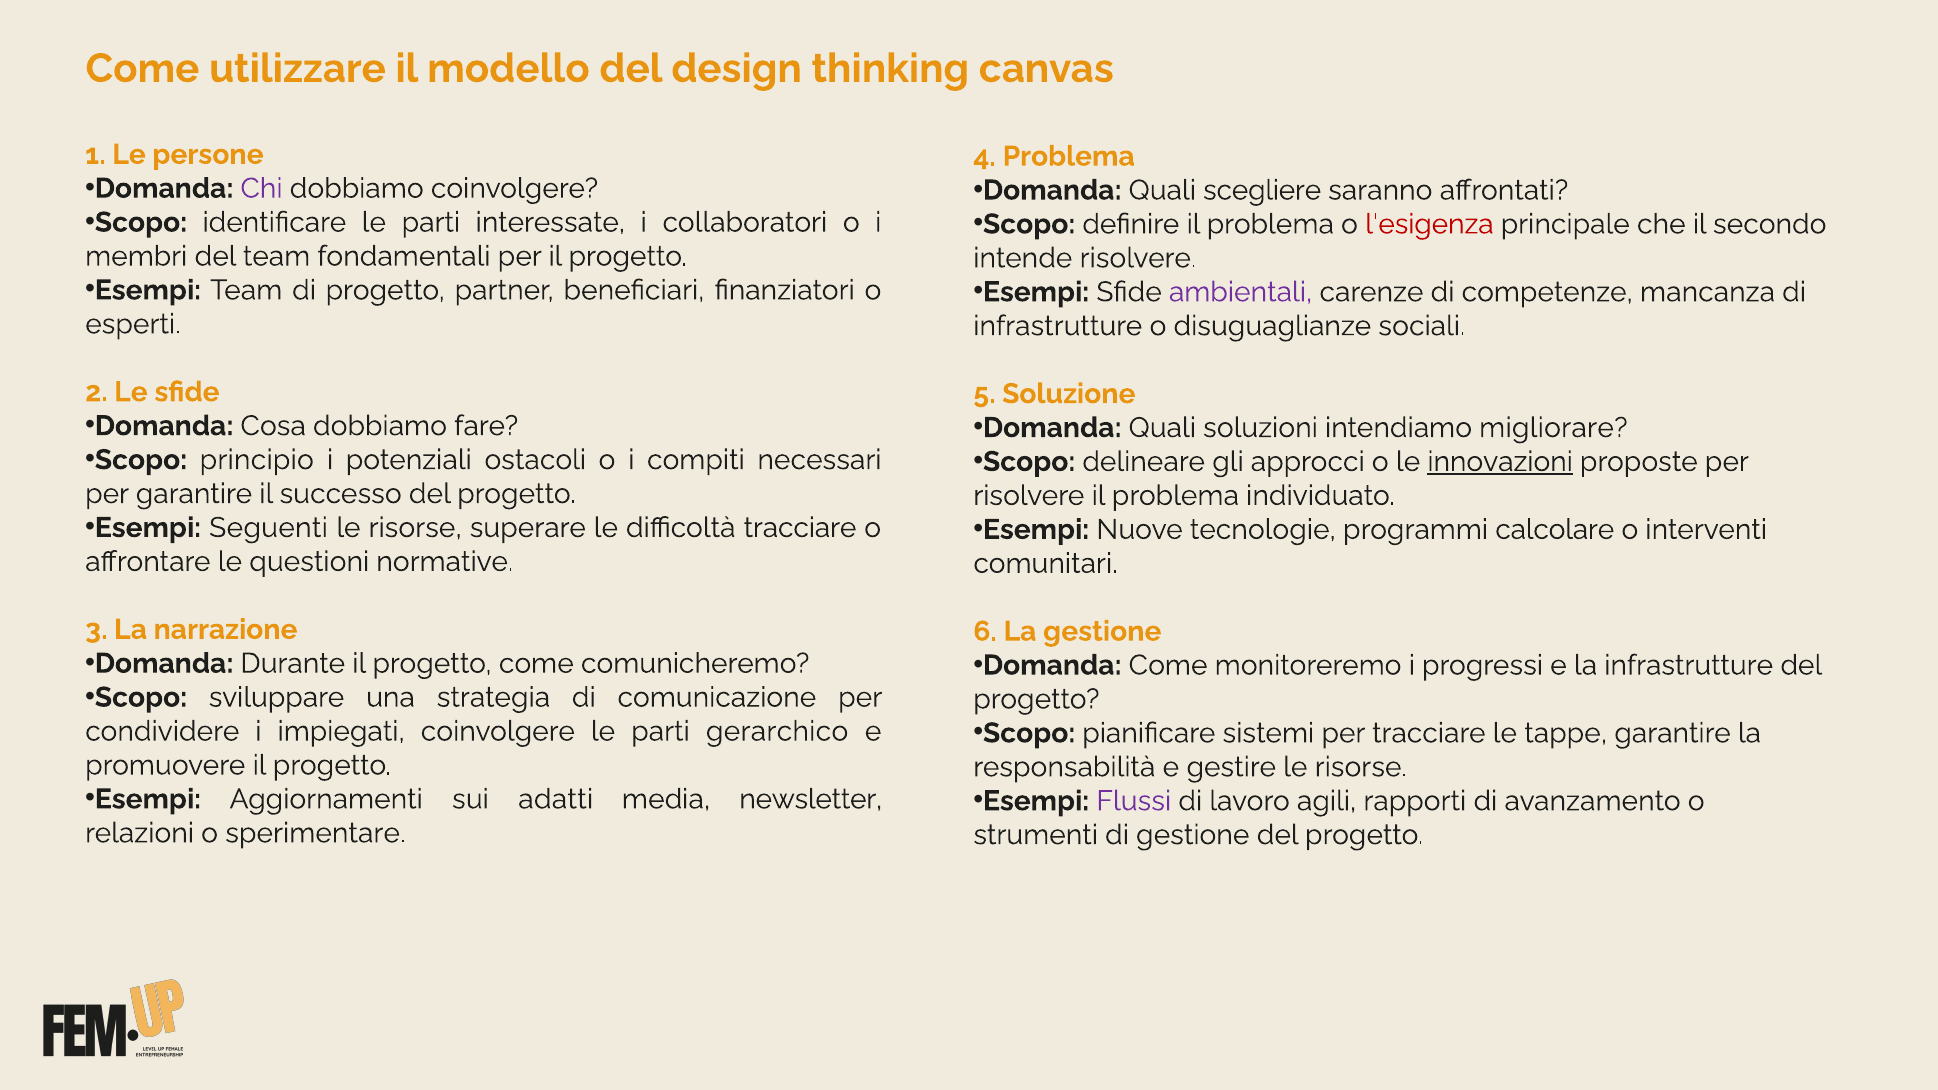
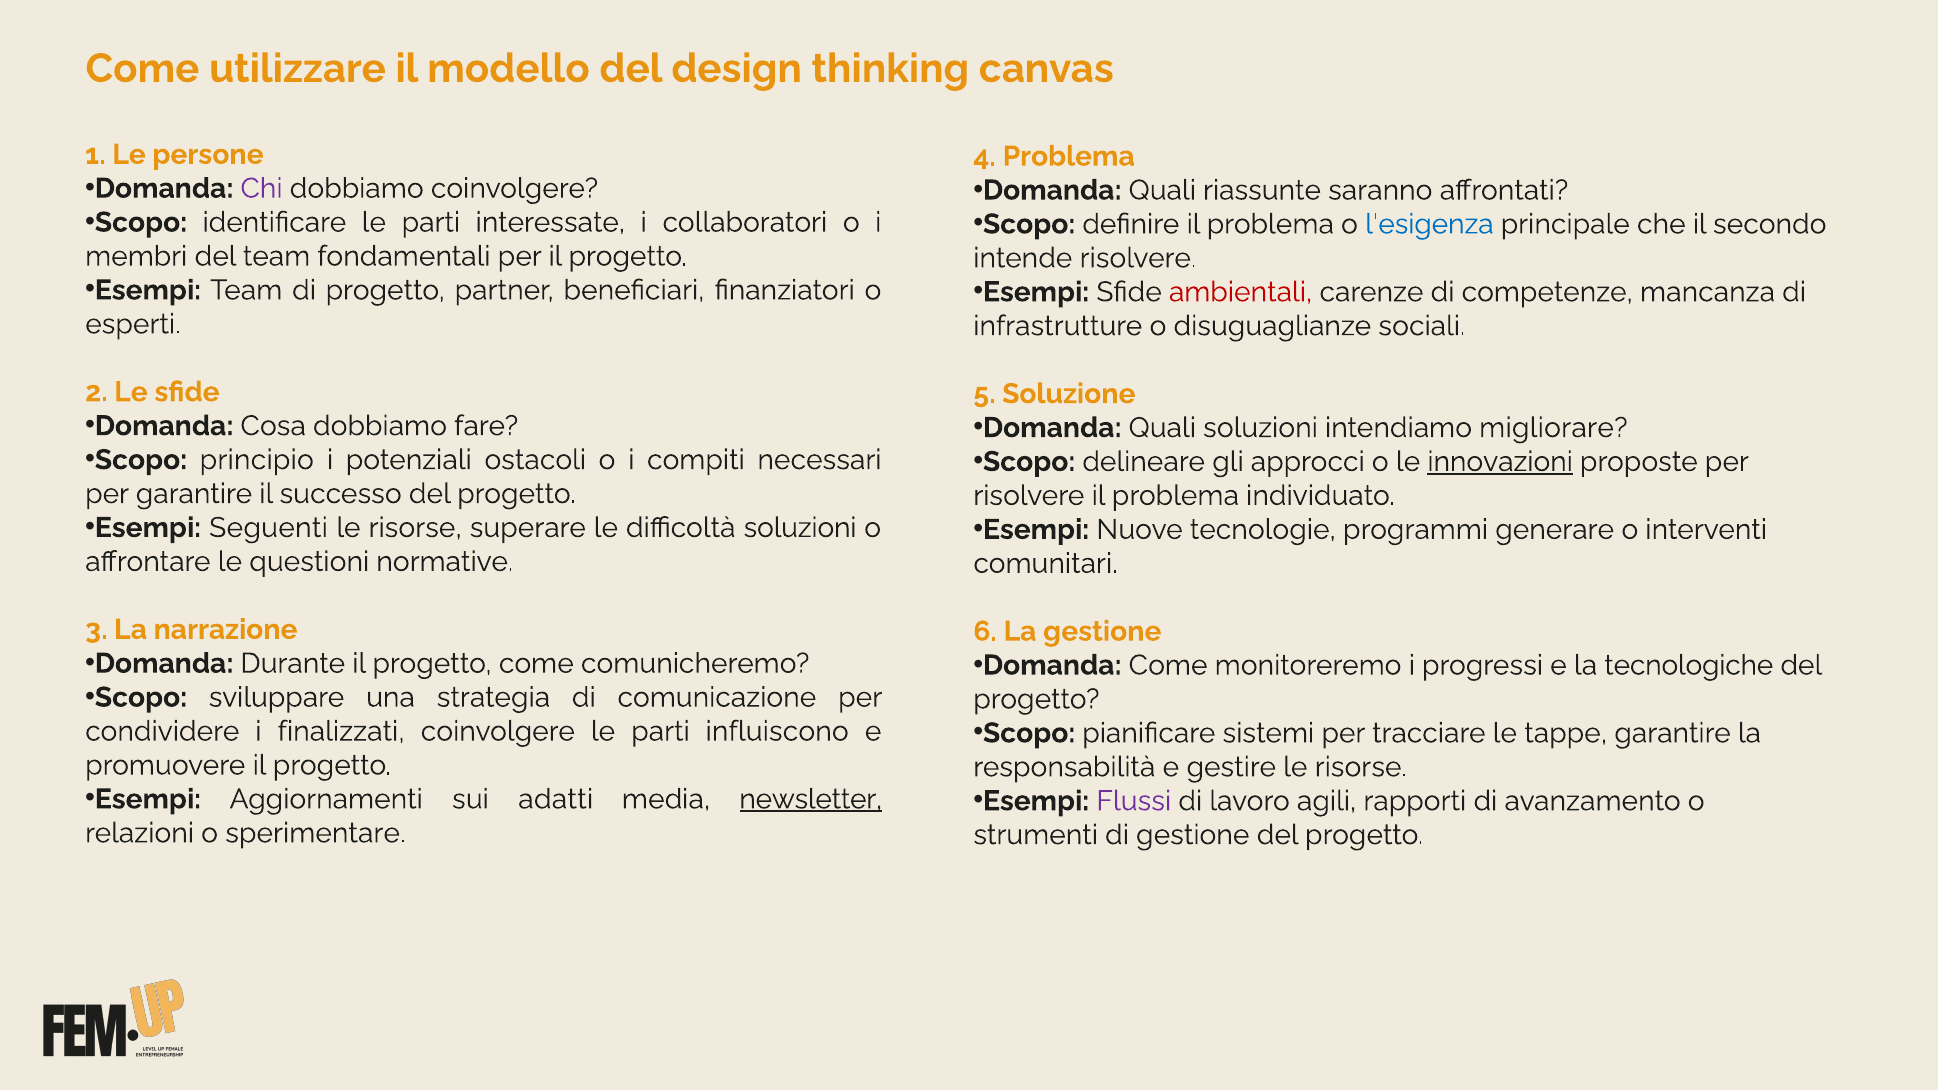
scegliere: scegliere -> riassunte
l'esigenza colour: red -> blue
ambientali colour: purple -> red
difficoltà tracciare: tracciare -> soluzioni
calcolare: calcolare -> generare
la infrastrutture: infrastrutture -> tecnologiche
impiegati: impiegati -> finalizzati
gerarchico: gerarchico -> influiscono
newsletter underline: none -> present
